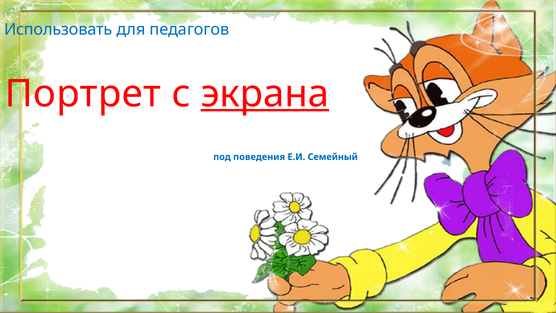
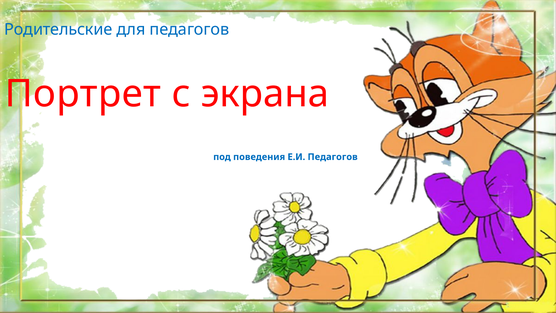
Использовать: Использовать -> Родительские
экрана underline: present -> none
Е.И Семейный: Семейный -> Педагогов
